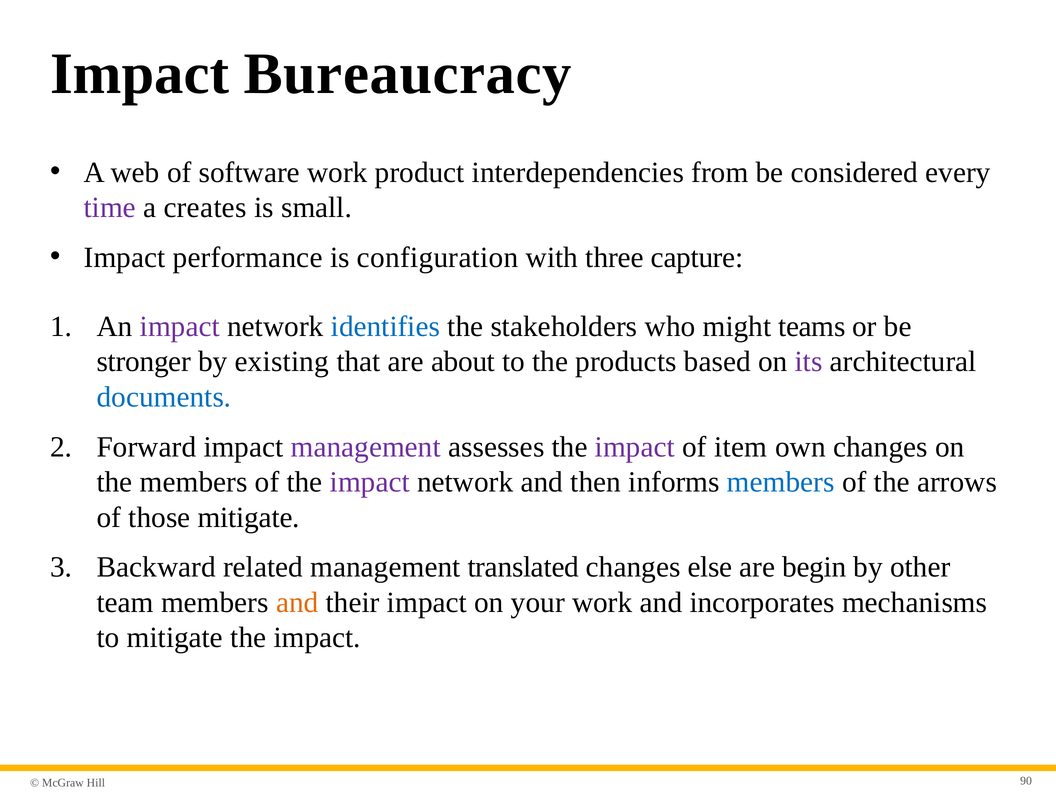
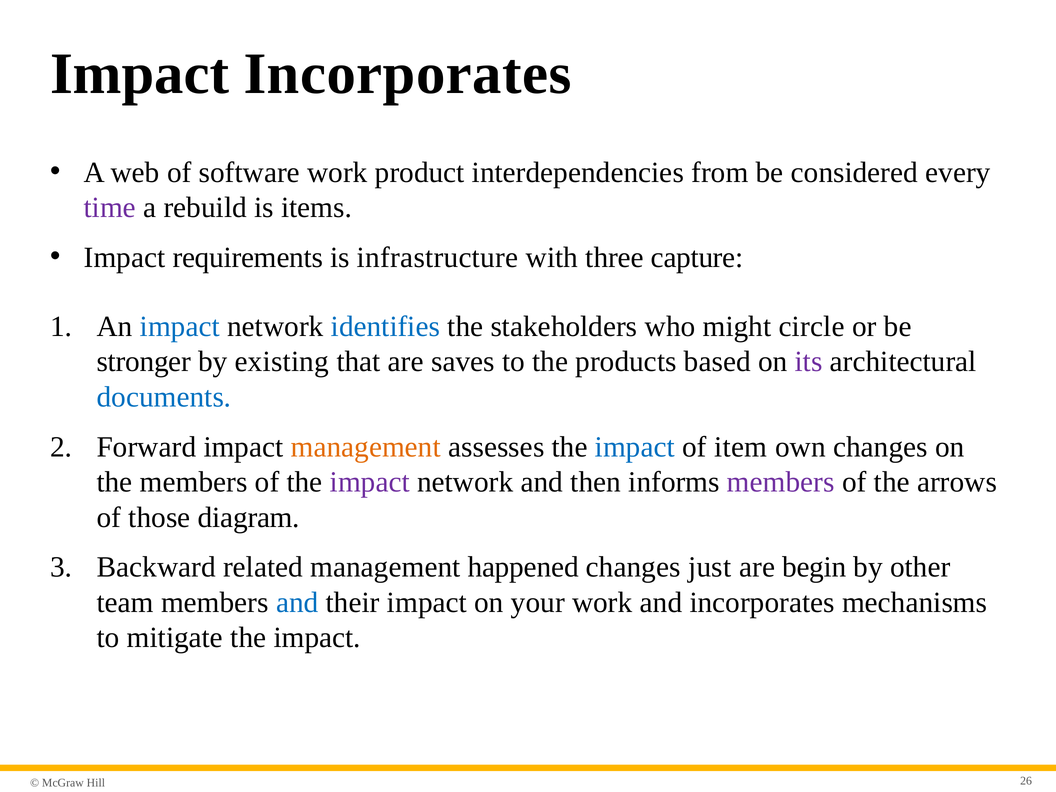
Impact Bureaucracy: Bureaucracy -> Incorporates
creates: creates -> rebuild
small: small -> items
performance: performance -> requirements
configuration: configuration -> infrastructure
impact at (180, 326) colour: purple -> blue
teams: teams -> circle
about: about -> saves
management at (366, 447) colour: purple -> orange
impact at (635, 447) colour: purple -> blue
members at (781, 482) colour: blue -> purple
those mitigate: mitigate -> diagram
translated: translated -> happened
else: else -> just
and at (297, 603) colour: orange -> blue
90: 90 -> 26
